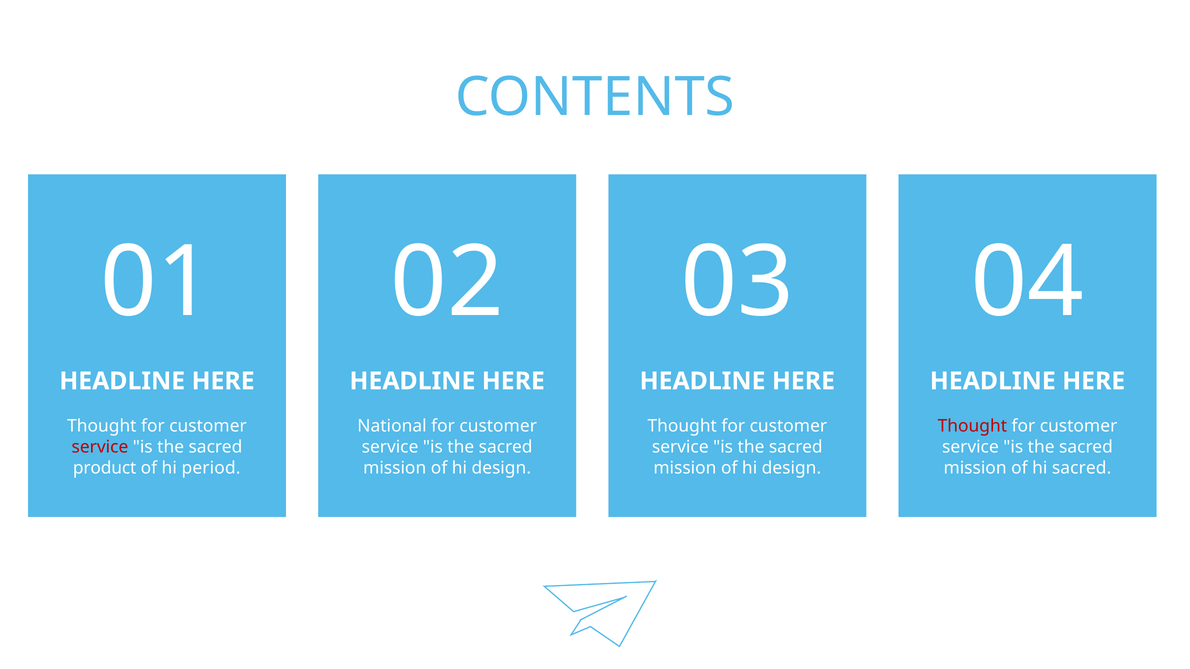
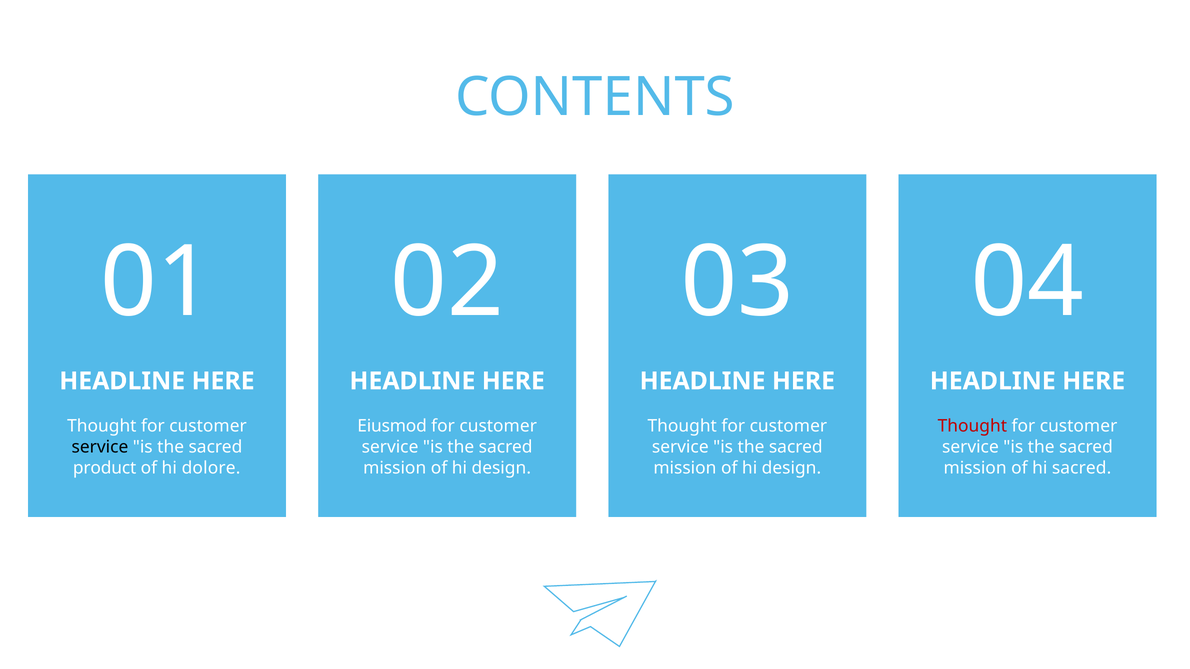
National: National -> Eiusmod
service at (100, 447) colour: red -> black
period: period -> dolore
